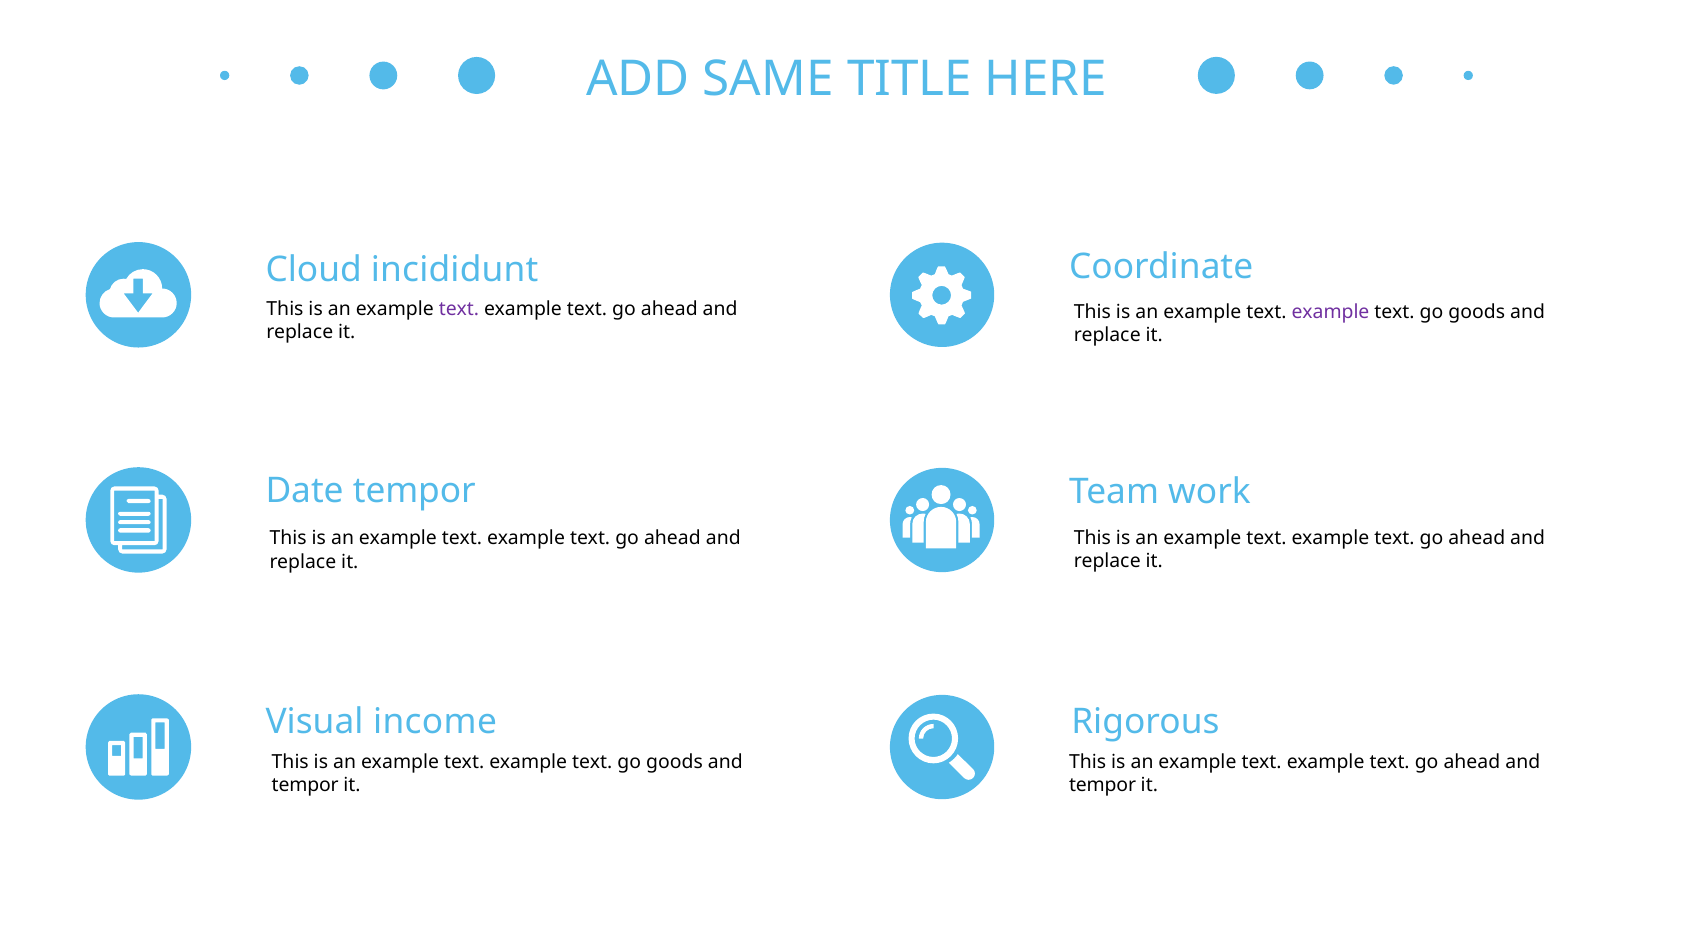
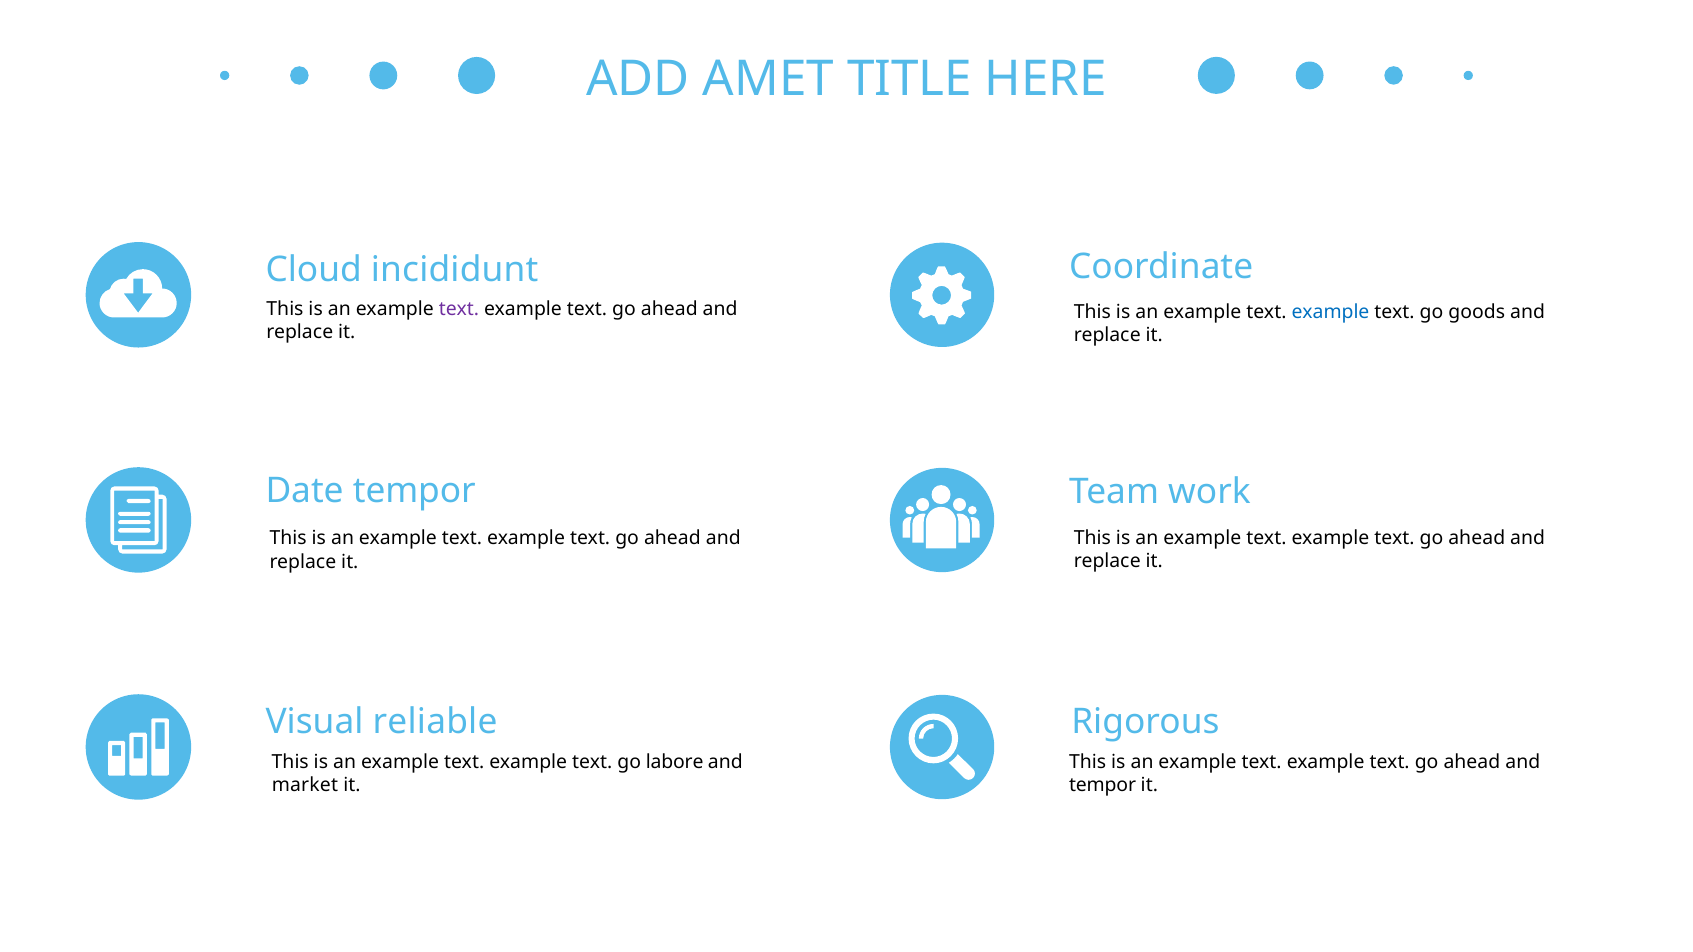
SAME: SAME -> AMET
example at (1331, 312) colour: purple -> blue
income: income -> reliable
goods at (675, 762): goods -> labore
tempor at (305, 785): tempor -> market
